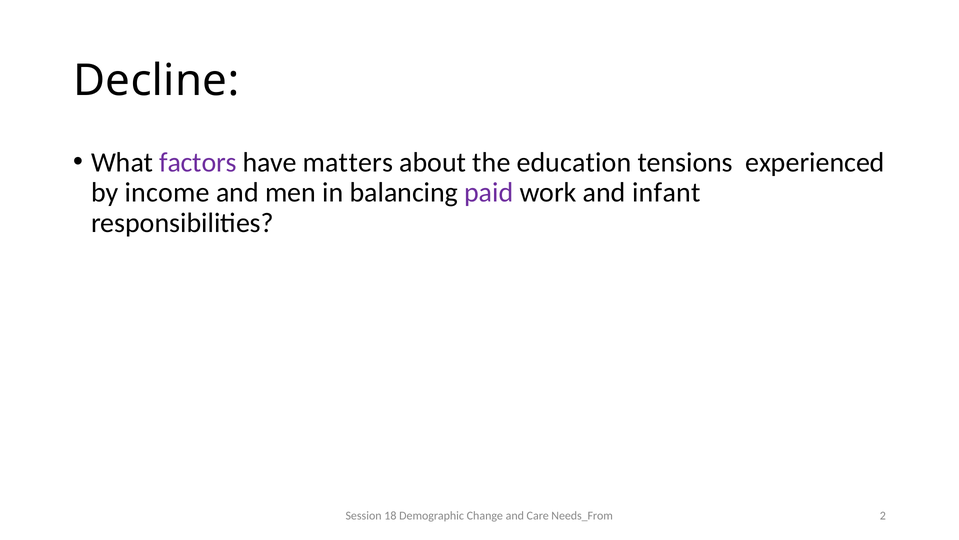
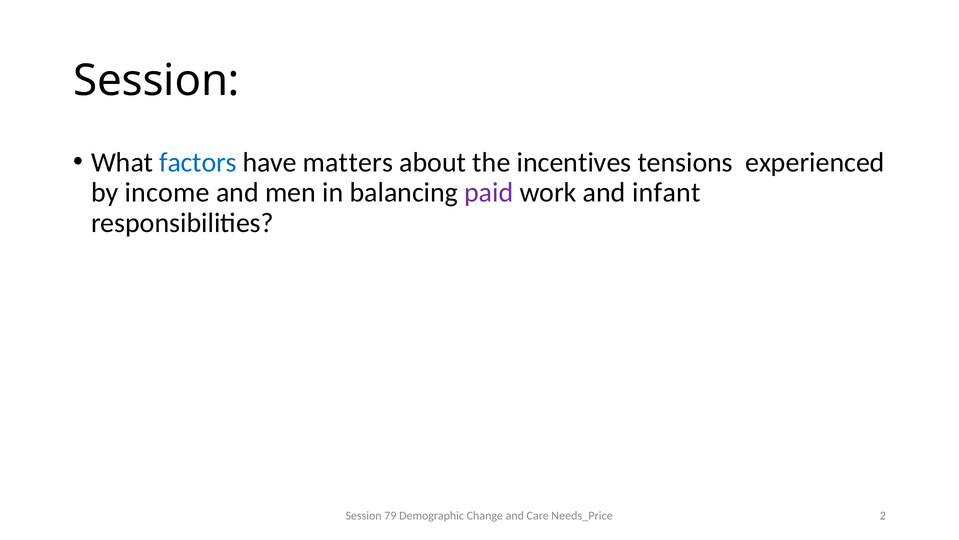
Decline at (156, 81): Decline -> Session
factors colour: purple -> blue
education: education -> incentives
18: 18 -> 79
Needs_From: Needs_From -> Needs_Price
